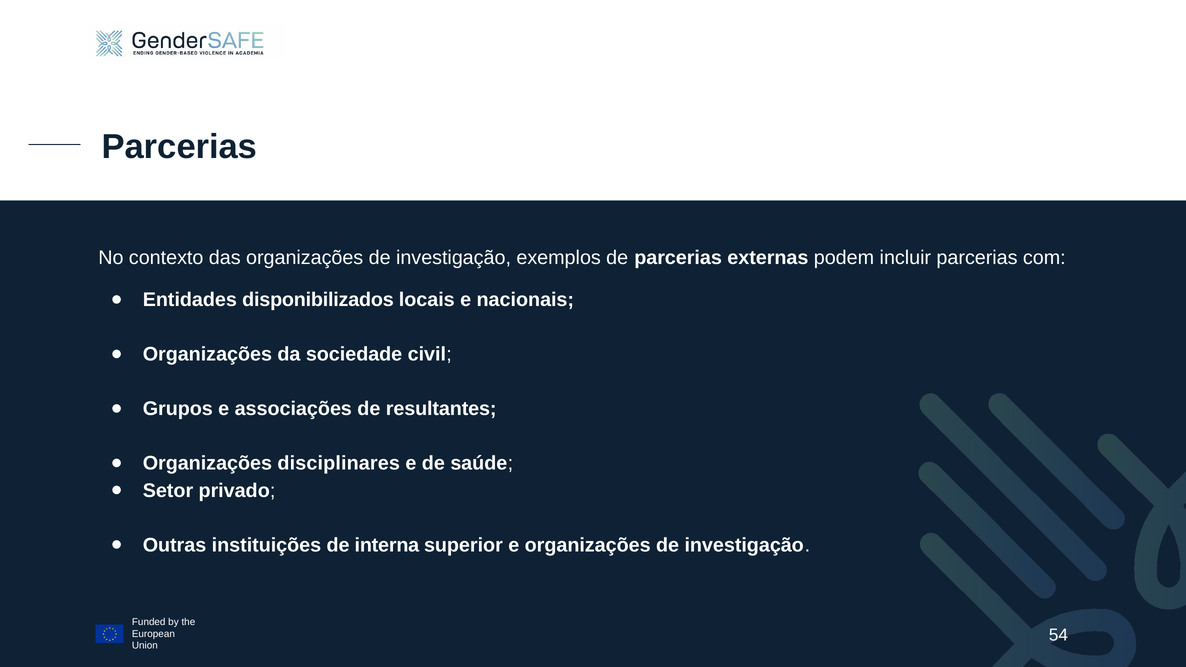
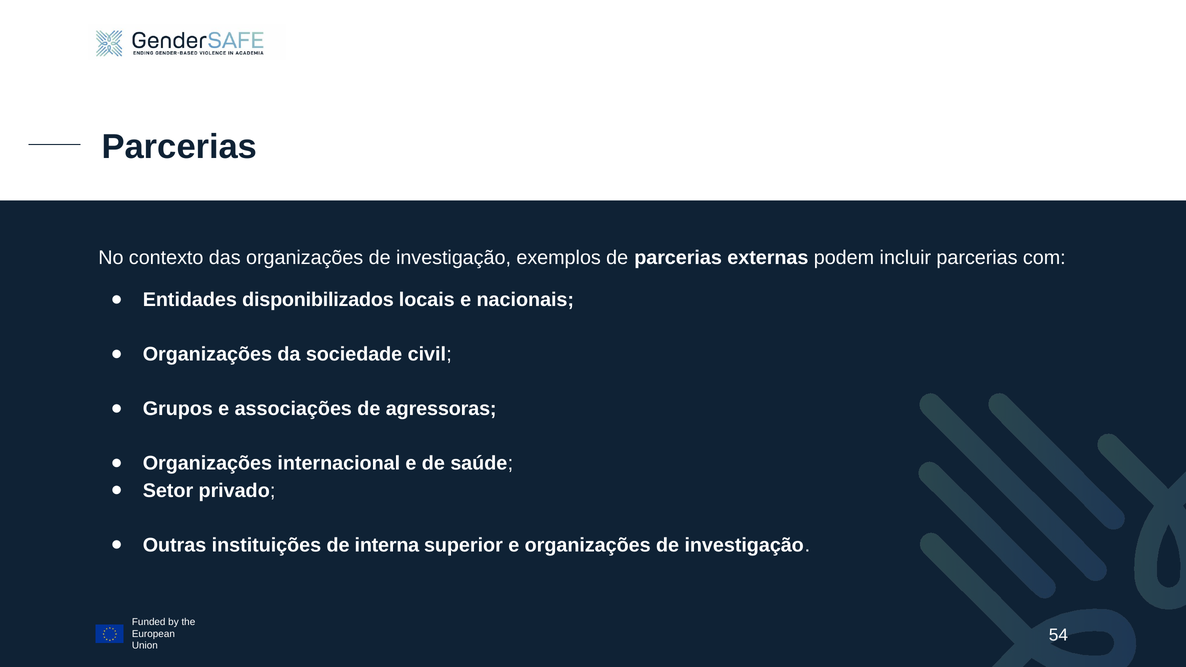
resultantes: resultantes -> agressoras
disciplinares: disciplinares -> internacional
